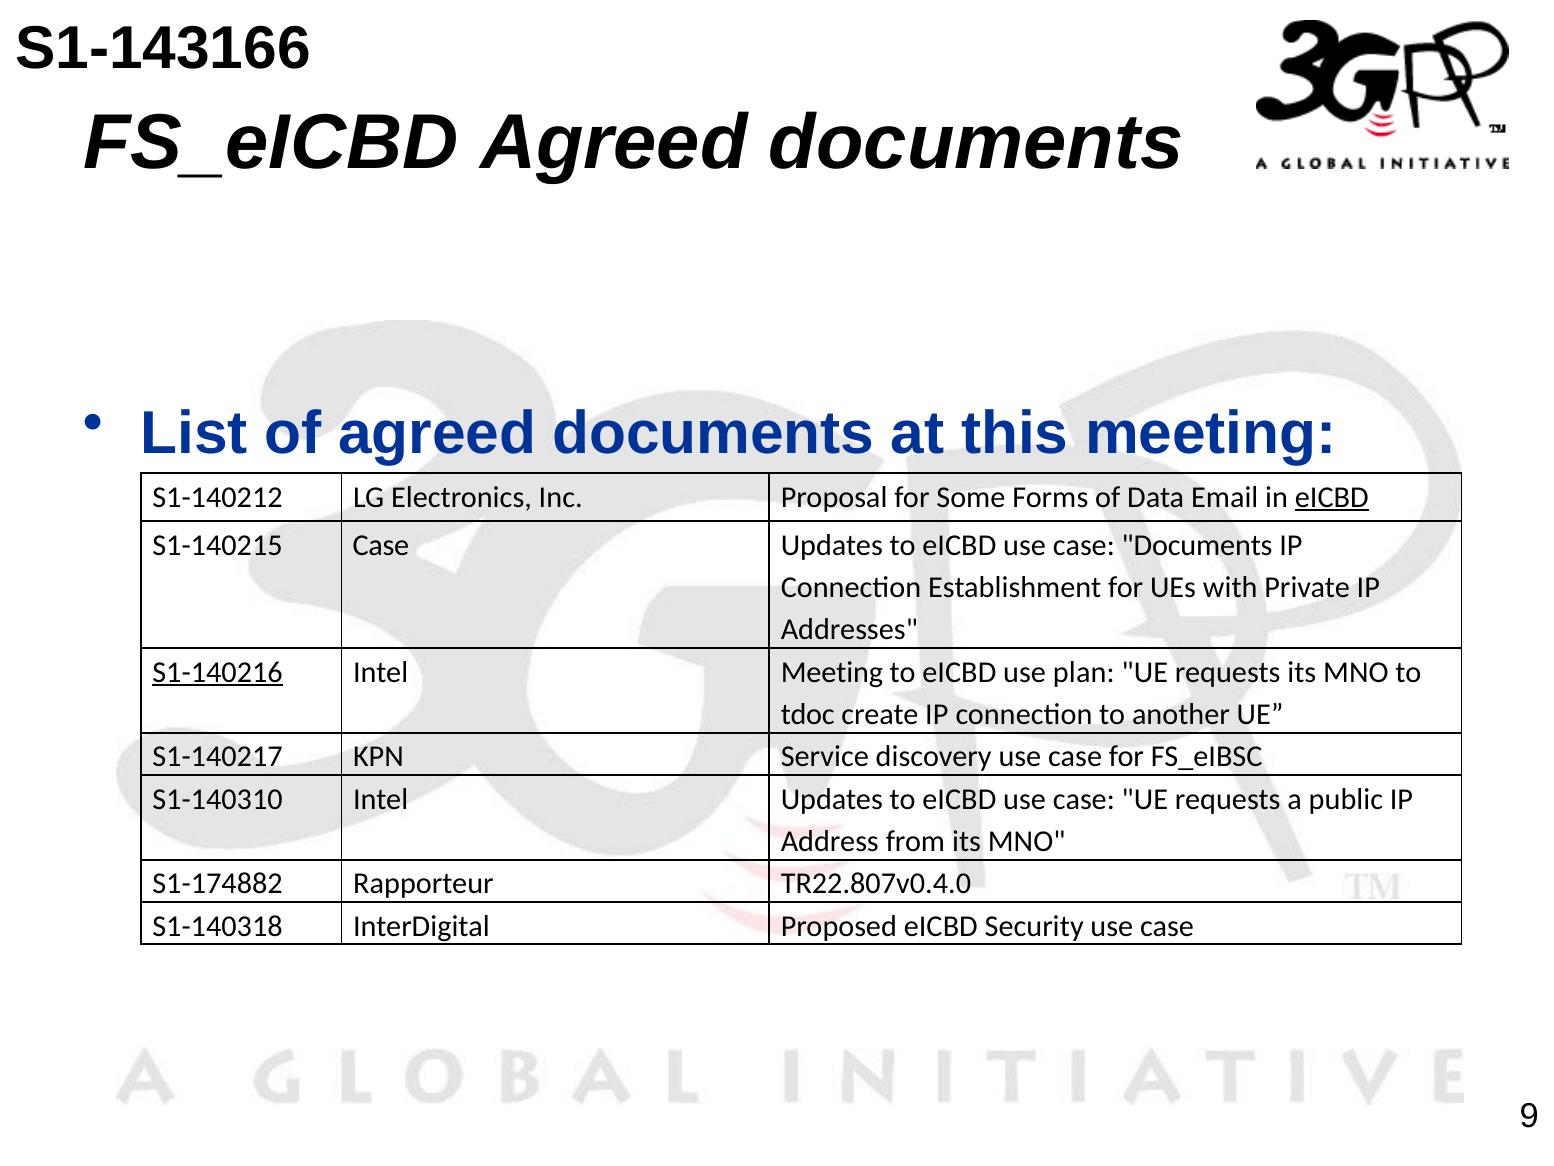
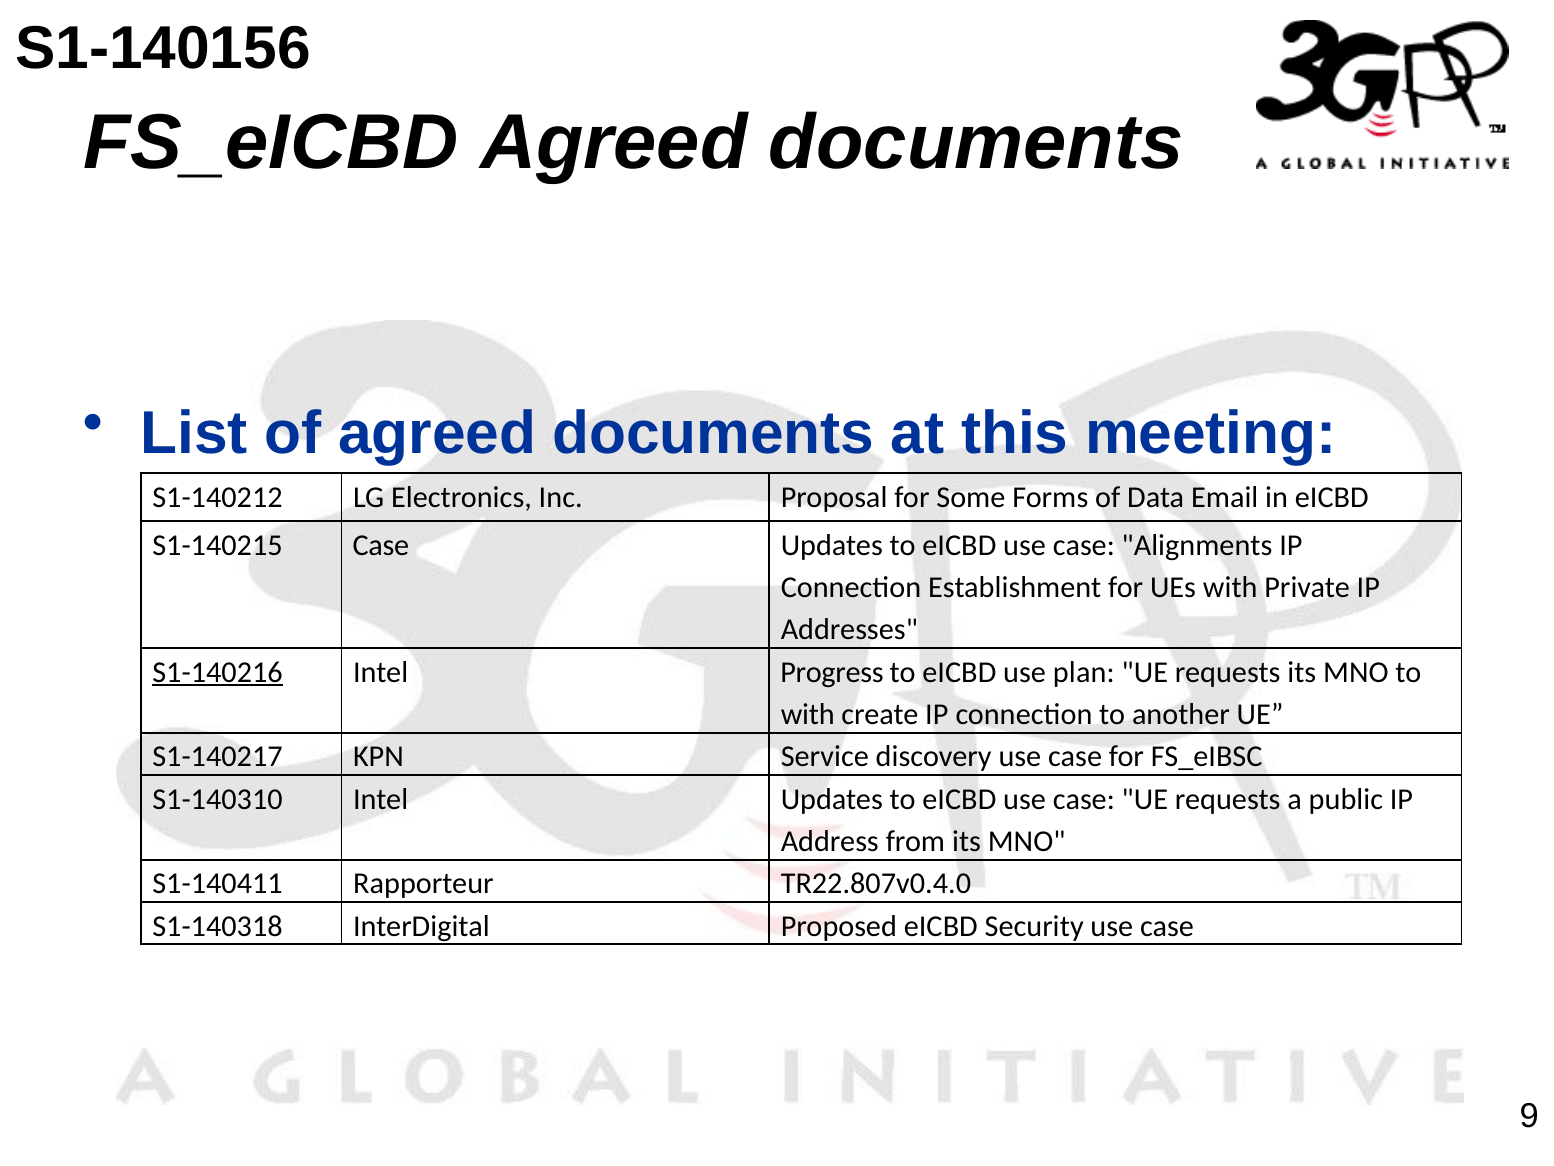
S1-143166: S1-143166 -> S1-140156
eICBD at (1332, 497) underline: present -> none
case Documents: Documents -> Alignments
Intel Meeting: Meeting -> Progress
tdoc at (808, 714): tdoc -> with
S1-174882: S1-174882 -> S1-140411
